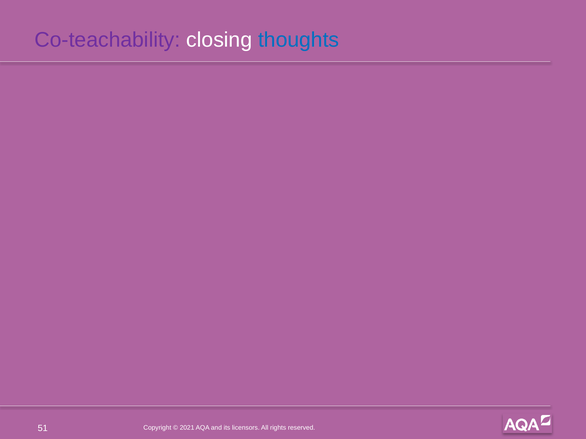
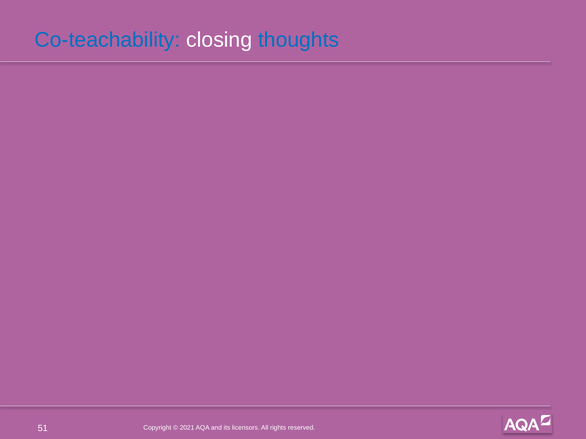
Co-teachability colour: purple -> blue
